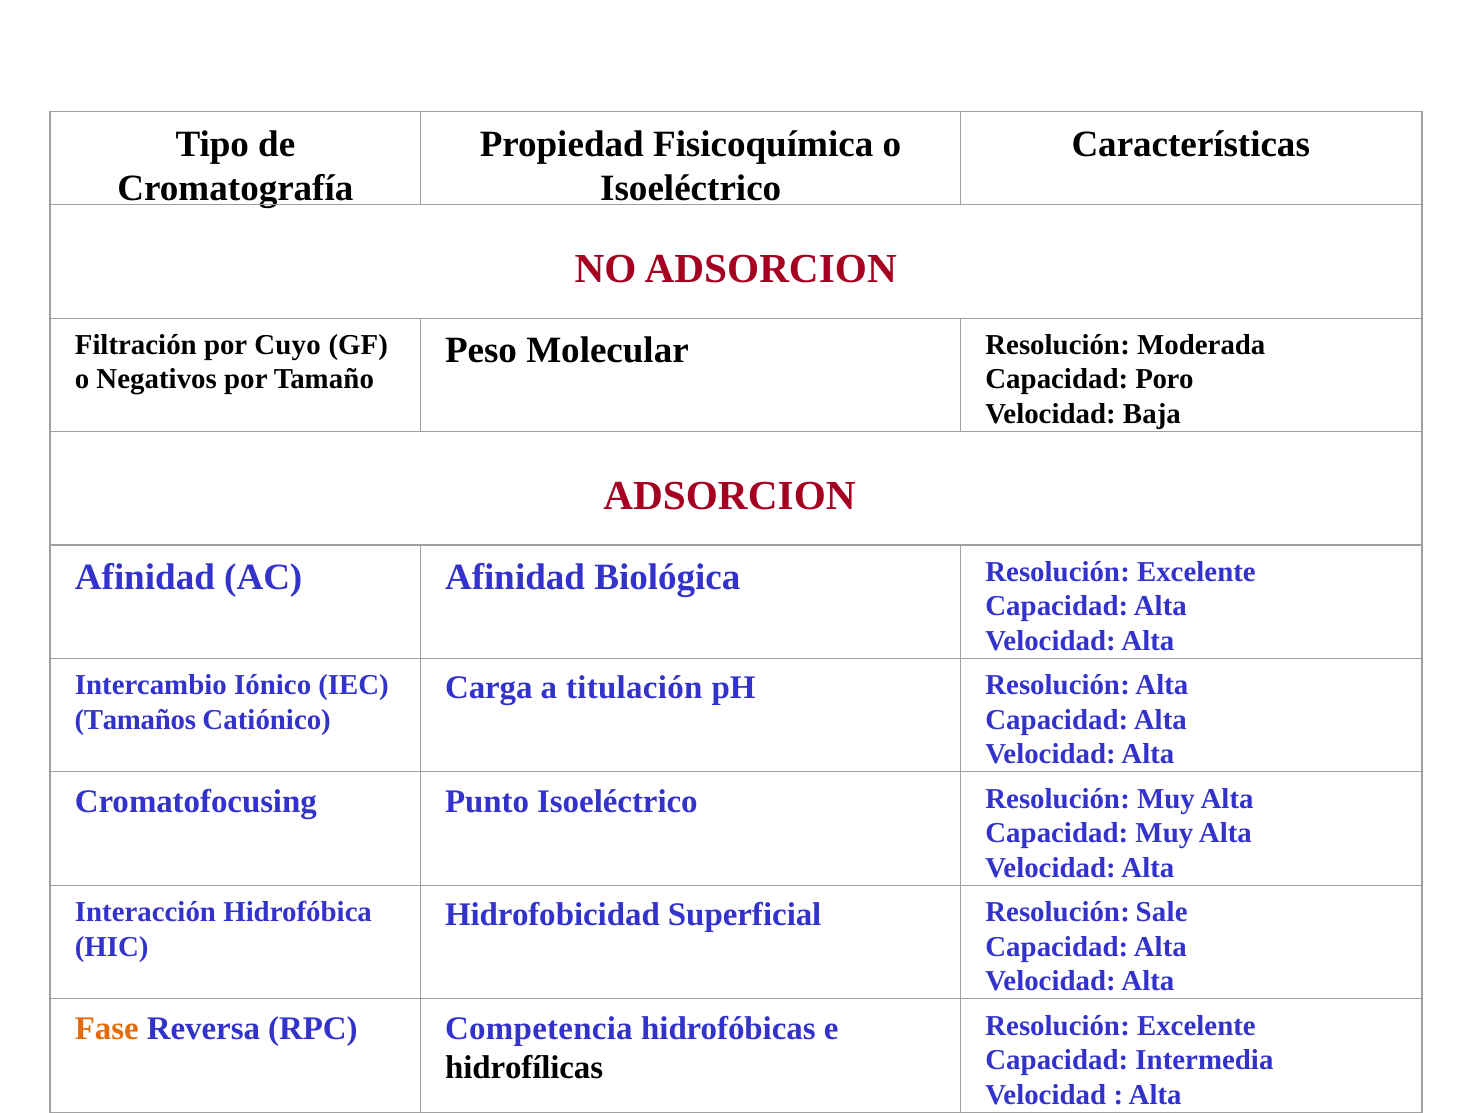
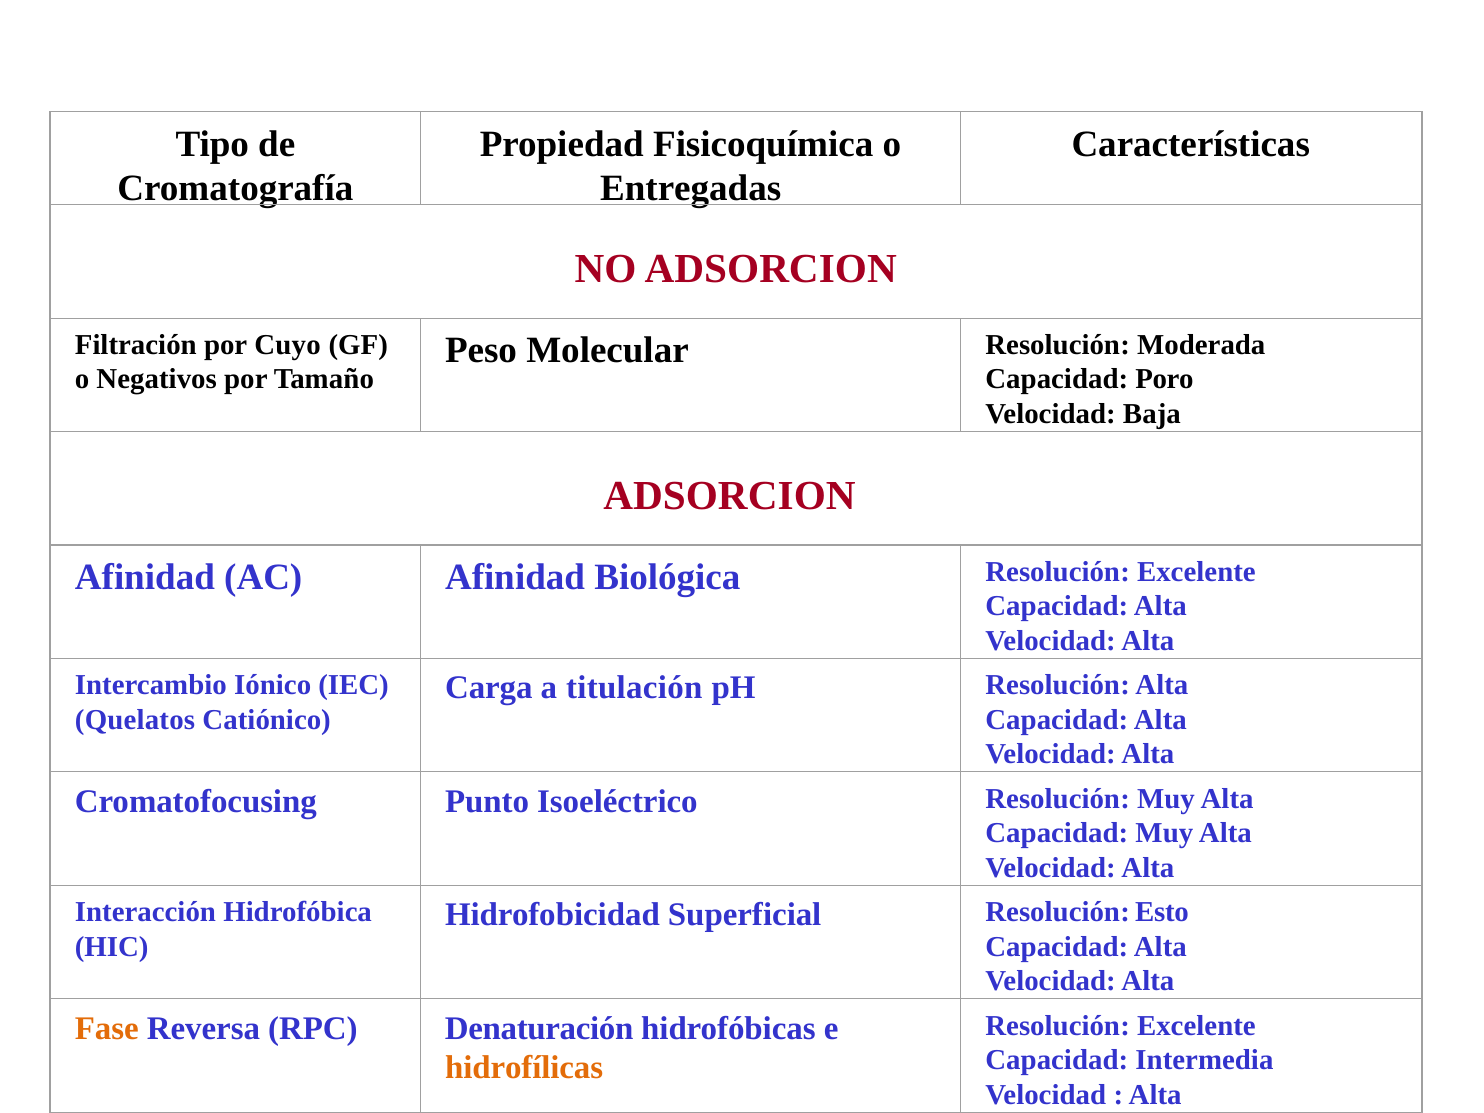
Isoeléctrico at (691, 189): Isoeléctrico -> Entregadas
Tamaños: Tamaños -> Quelatos
Sale: Sale -> Esto
Competencia: Competencia -> Denaturación
hidrofílicas colour: black -> orange
